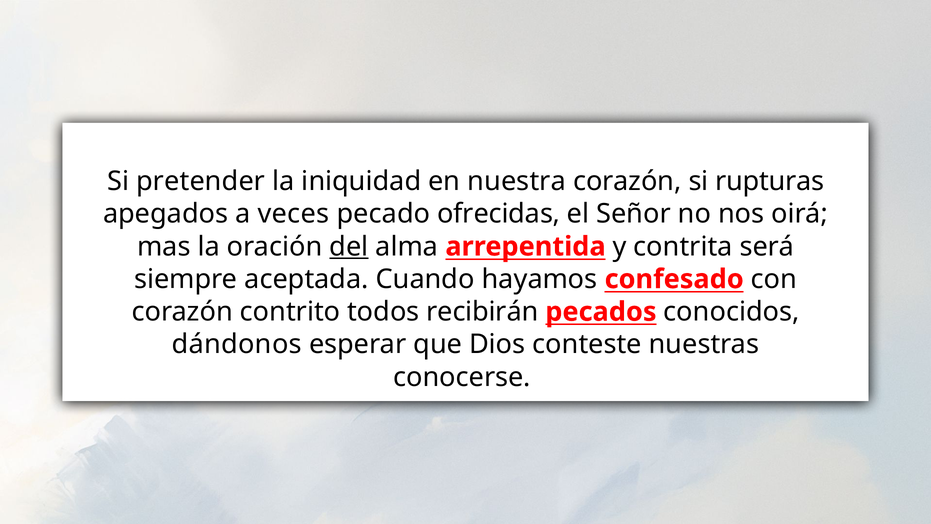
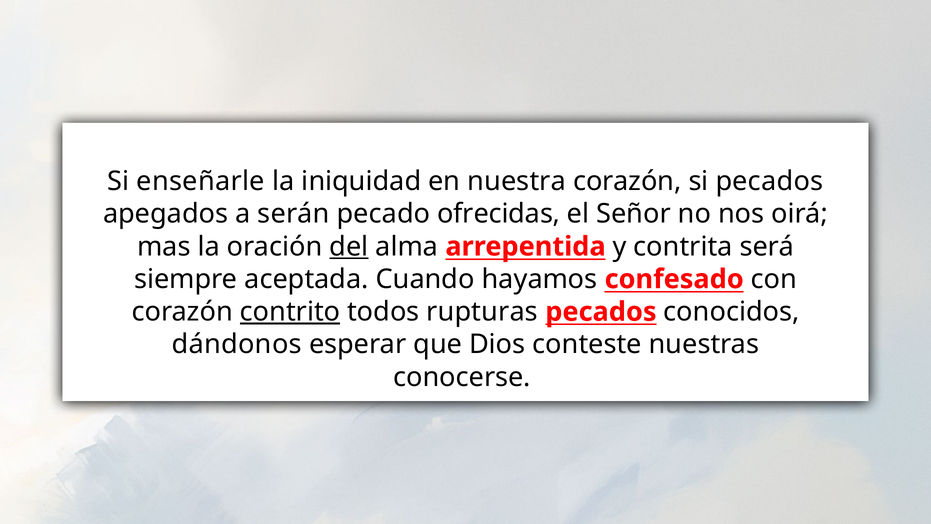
pretender: pretender -> enseñarle
si rupturas: rupturas -> pecados
veces: veces -> serán
contrito underline: none -> present
recibirán: recibirán -> rupturas
